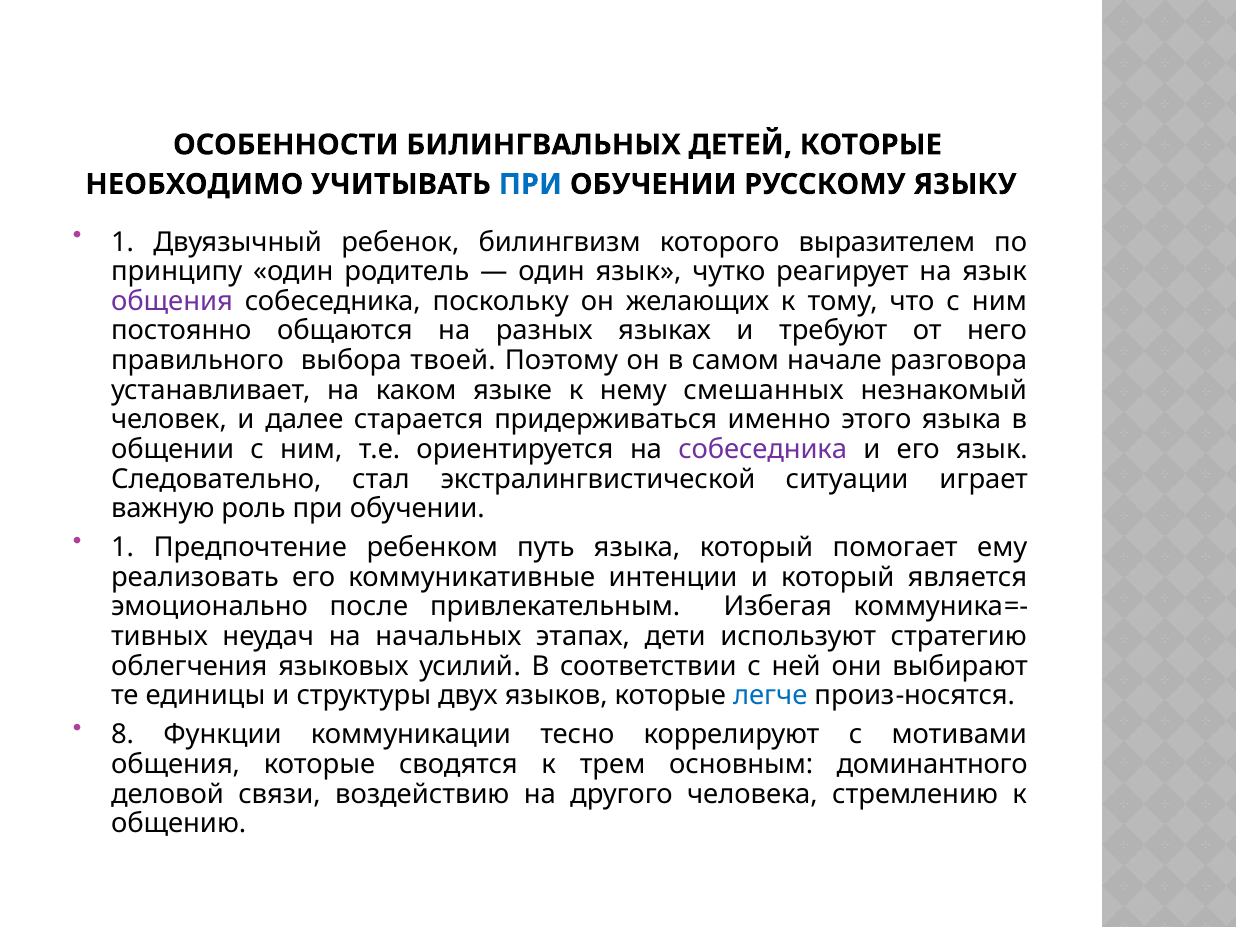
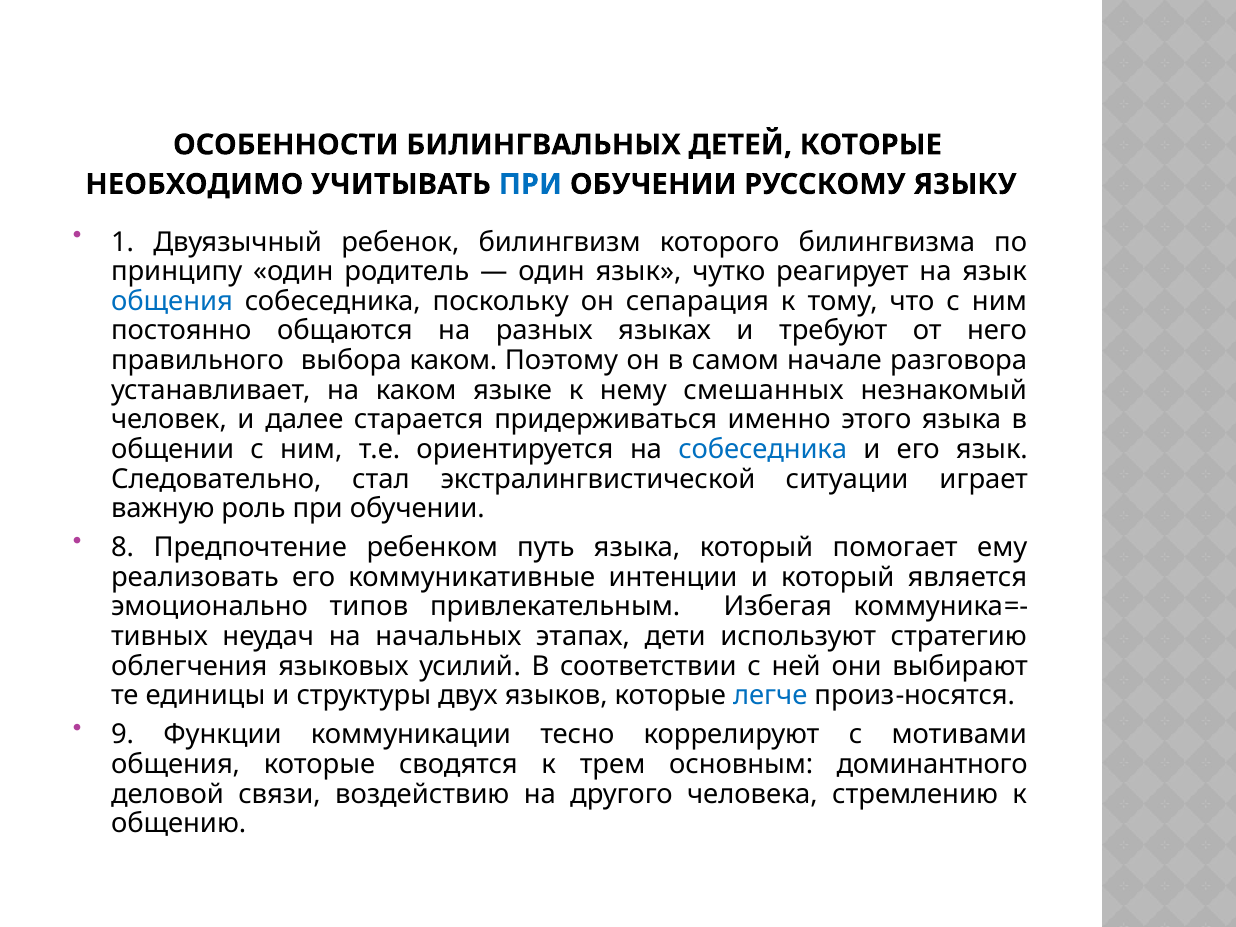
выразителем: выразителем -> билингвизма
общения at (172, 301) colour: purple -> blue
желающих: желающих -> сепарация
выбора твоей: твоей -> каком
собеседника at (763, 449) colour: purple -> blue
1 at (123, 548): 1 -> 8
после: после -> типов
8: 8 -> 9
